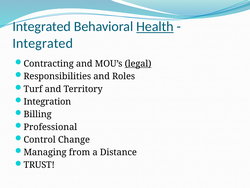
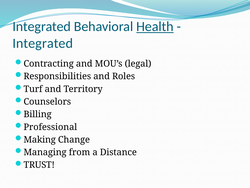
legal underline: present -> none
Integration: Integration -> Counselors
Control: Control -> Making
